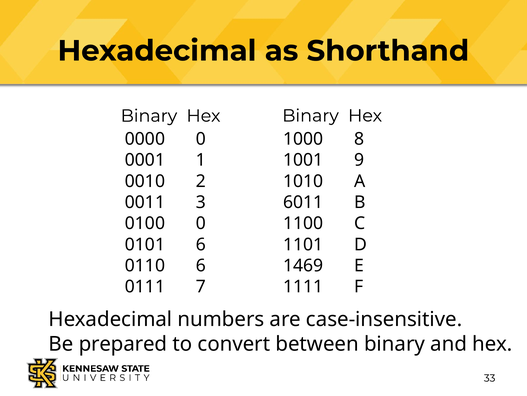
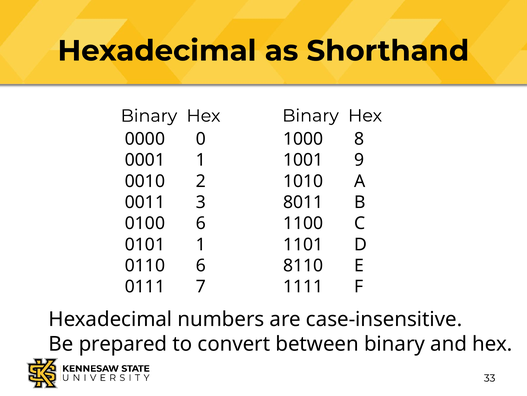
6011: 6011 -> 8011
0100 0: 0 -> 6
0101 6: 6 -> 1
1469: 1469 -> 8110
